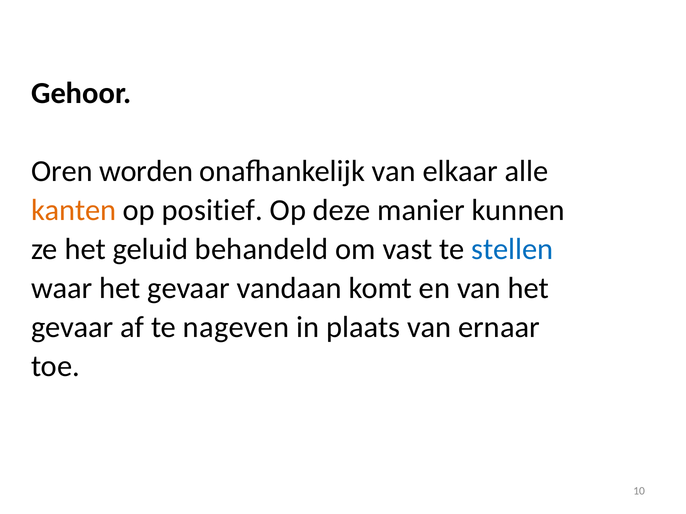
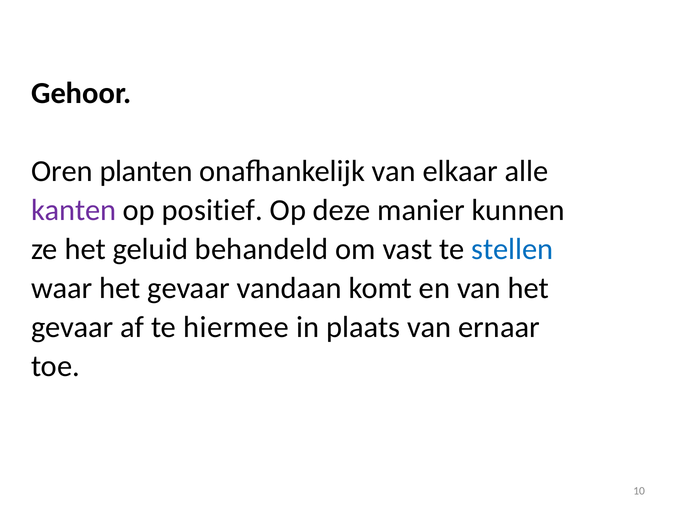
worden: worden -> planten
kanten colour: orange -> purple
nageven: nageven -> hiermee
